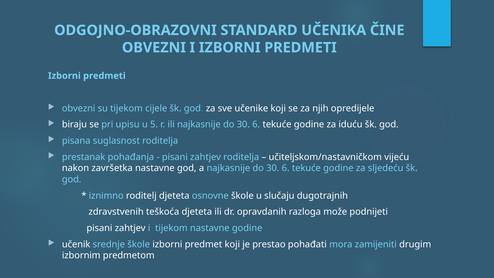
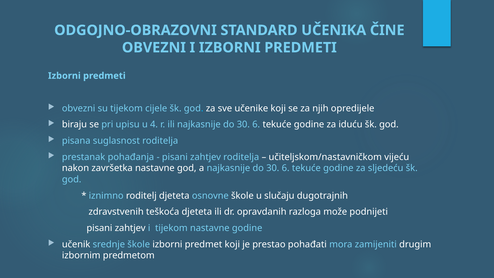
5: 5 -> 4
